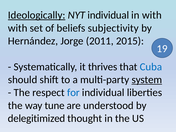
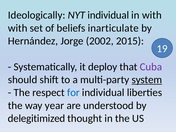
Ideologically underline: present -> none
subjectivity: subjectivity -> inarticulate
2011: 2011 -> 2002
thrives: thrives -> deploy
Cuba colour: blue -> purple
tune: tune -> year
